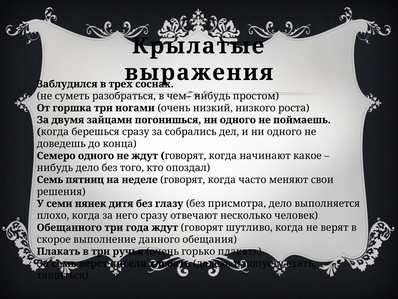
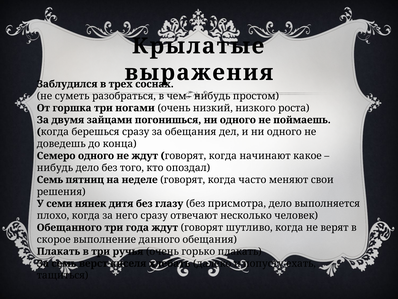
за собрались: собрались -> обещания
